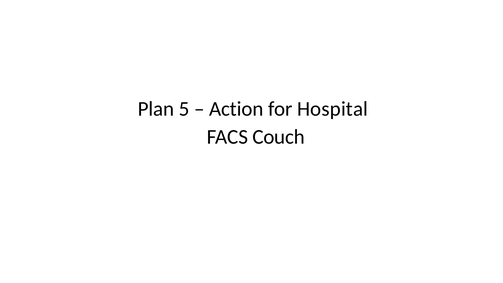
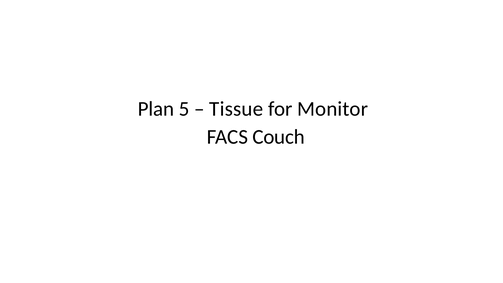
Action: Action -> Tissue
Hospital: Hospital -> Monitor
